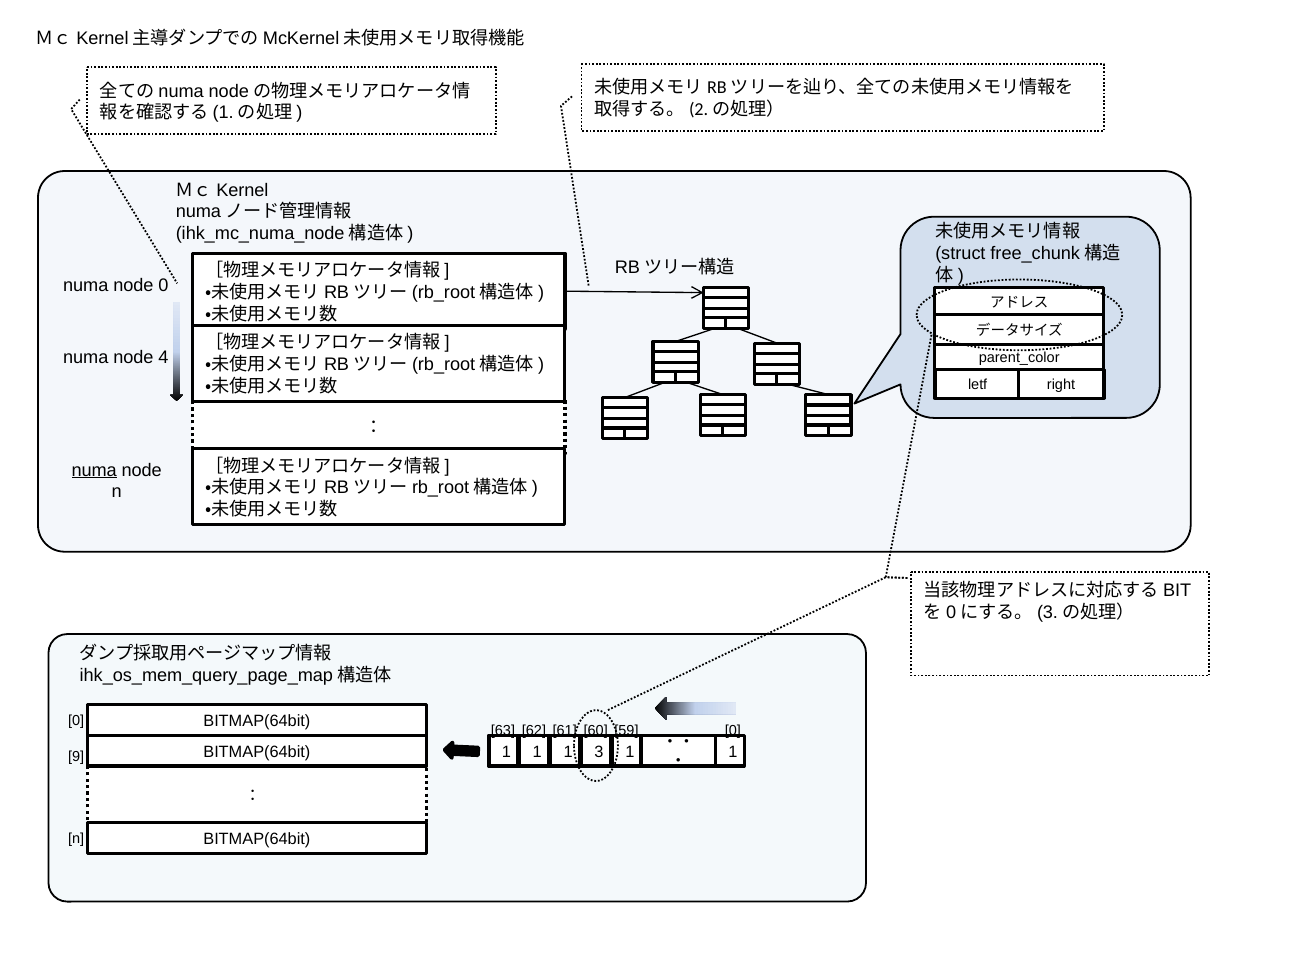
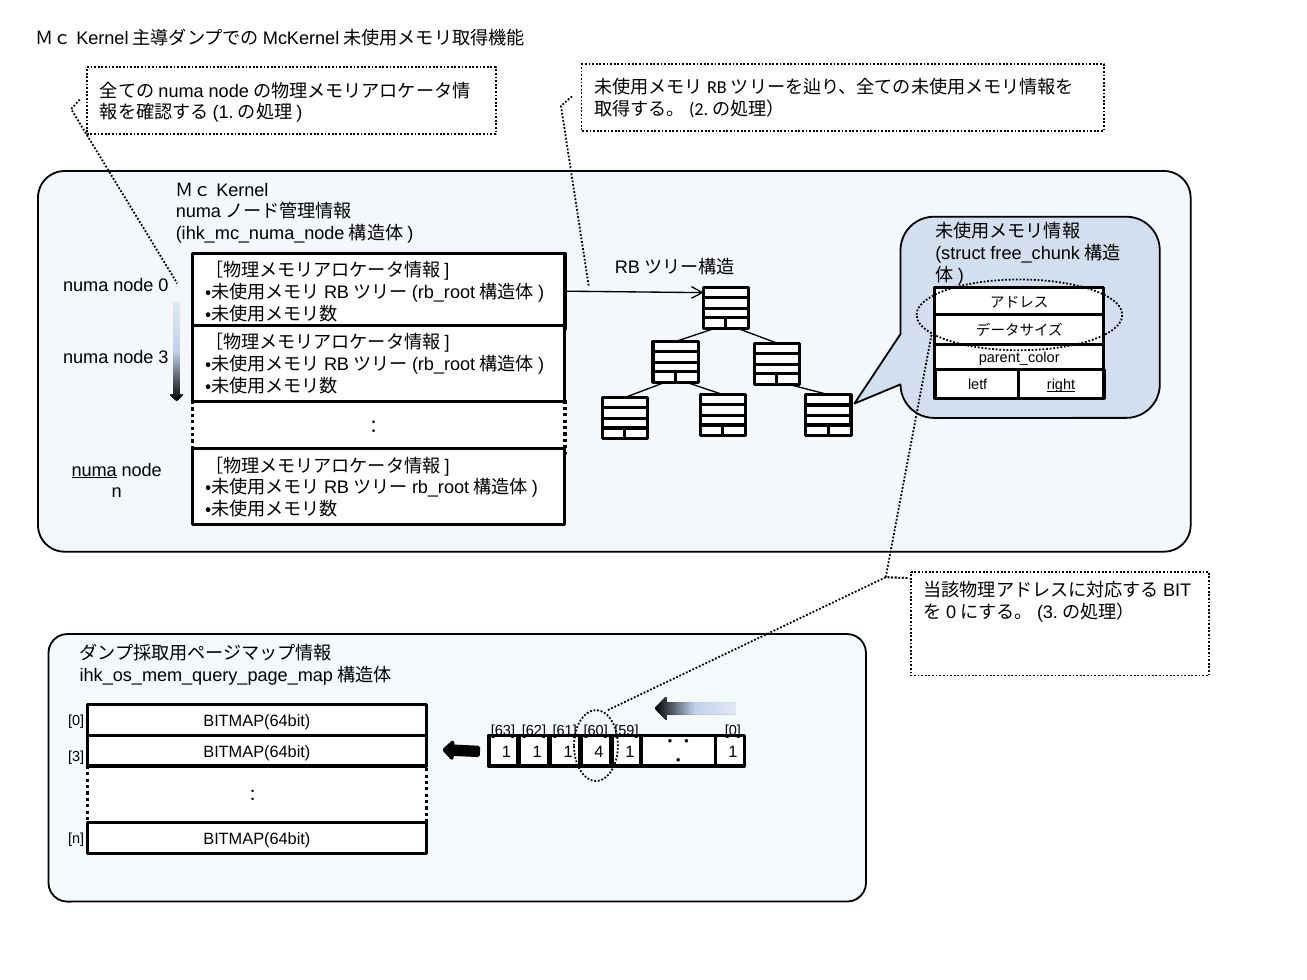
node 4: 4 -> 3
right underline: none -> present
3: 3 -> 4
9 at (76, 757): 9 -> 3
